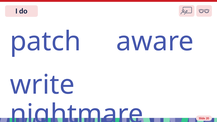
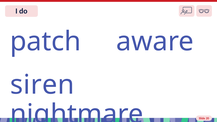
write: write -> siren
